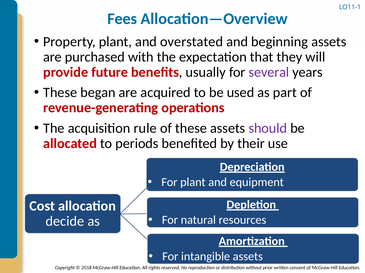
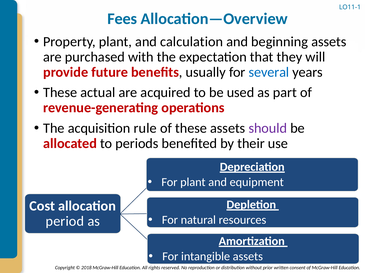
overstated: overstated -> calculation
several colour: purple -> blue
began: began -> actual
decide: decide -> period
